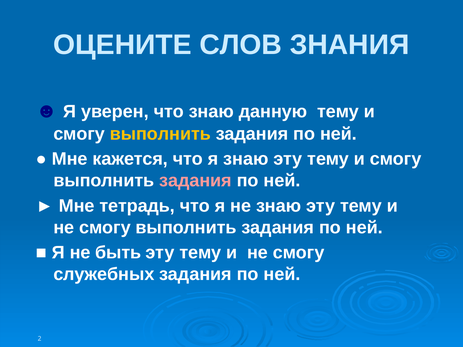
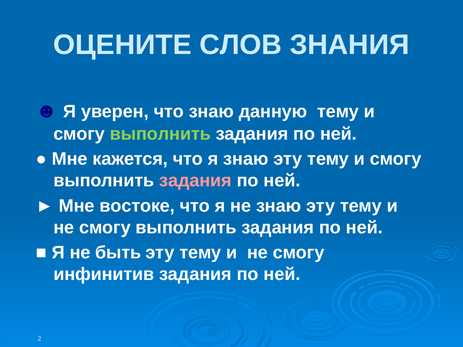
выполнить at (160, 134) colour: yellow -> light green
тетрадь: тетрадь -> востоке
служебных: служебных -> инфинитив
